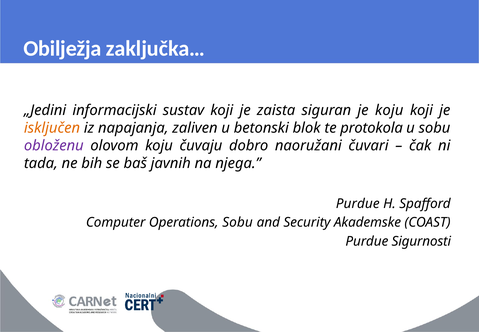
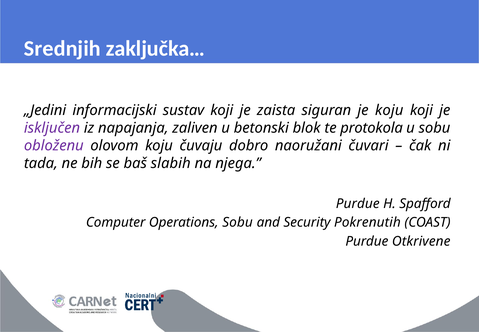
Obilježja: Obilježja -> Srednjih
isključen colour: orange -> purple
javnih: javnih -> slabih
Akademske: Akademske -> Pokrenutih
Sigurnosti: Sigurnosti -> Otkrivene
